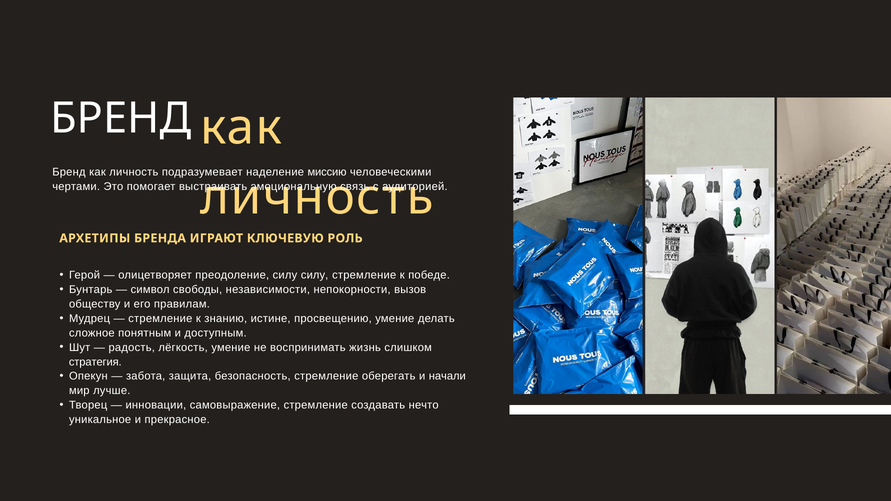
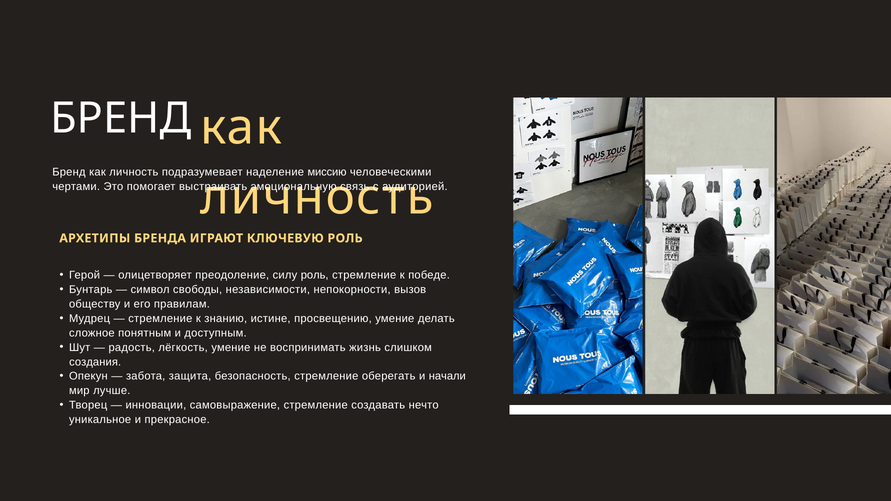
силу силу: силу -> роль
стратегия: стратегия -> создания
